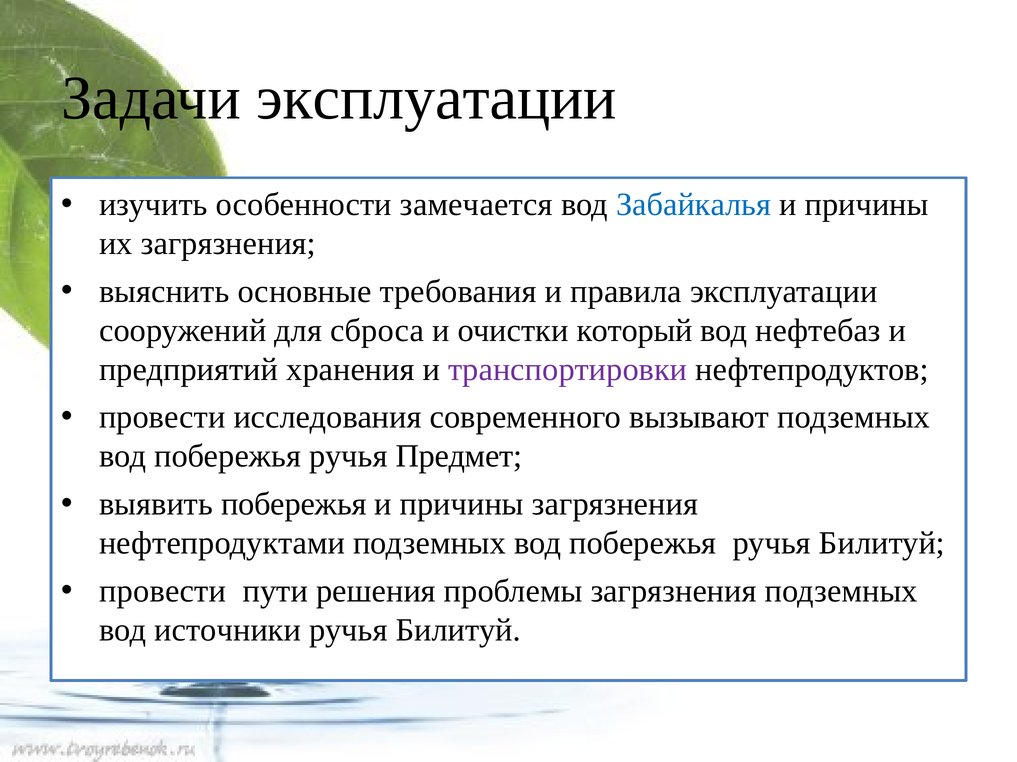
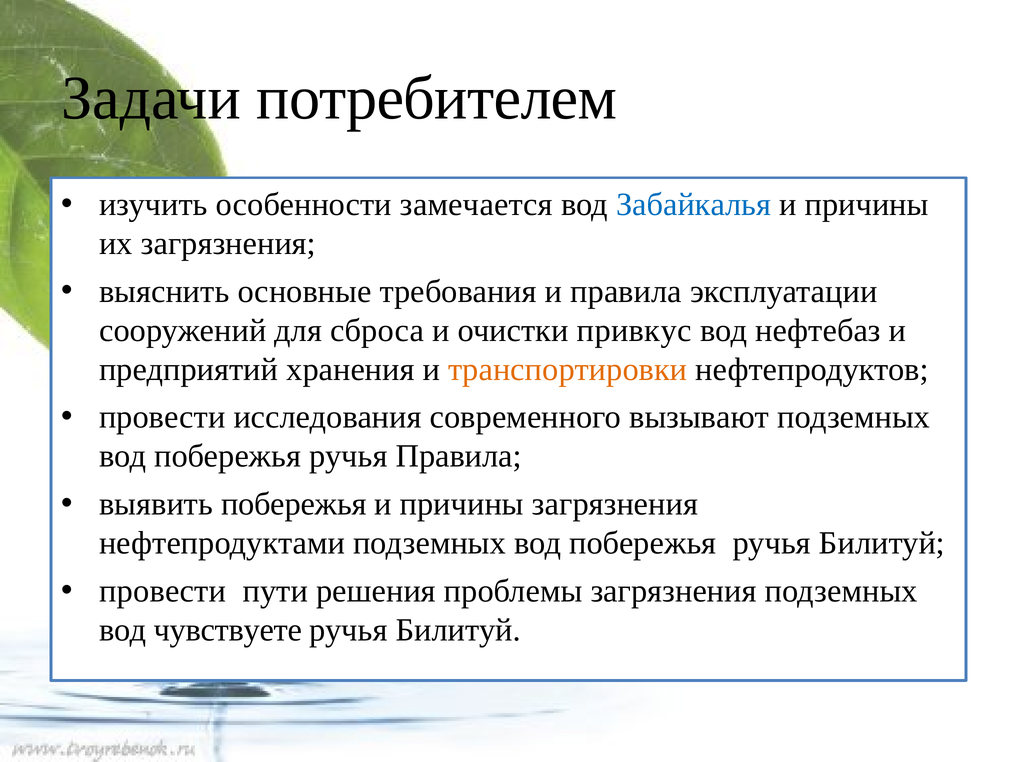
Задачи эксплуатации: эксплуатации -> потребителем
который: который -> привкус
транспортировки colour: purple -> orange
ручья Предмет: Предмет -> Правила
источники: источники -> чувствуете
